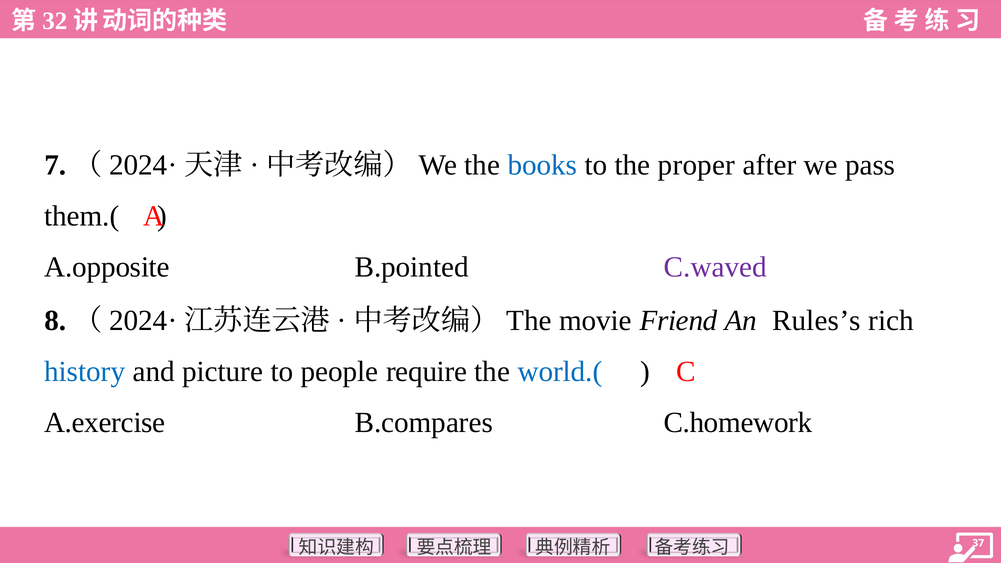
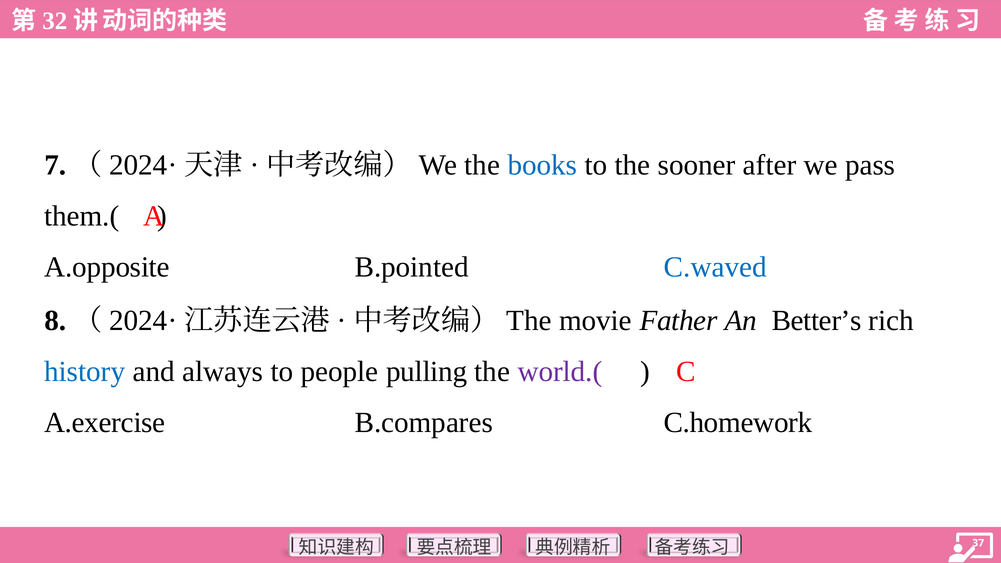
proper: proper -> sooner
C.waved colour: purple -> blue
Friend: Friend -> Father
Rules’s: Rules’s -> Better’s
picture: picture -> always
require: require -> pulling
world.( colour: blue -> purple
